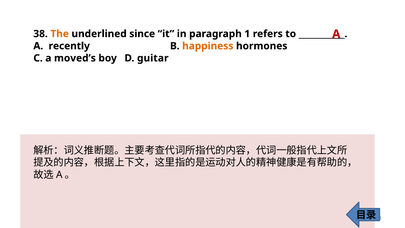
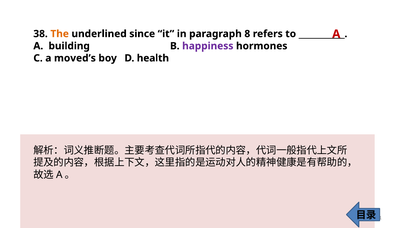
1: 1 -> 8
recently: recently -> building
happiness colour: orange -> purple
guitar: guitar -> health
